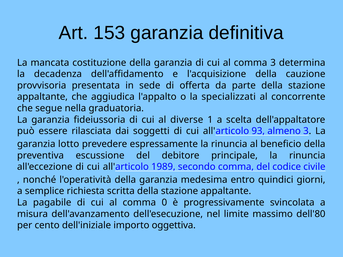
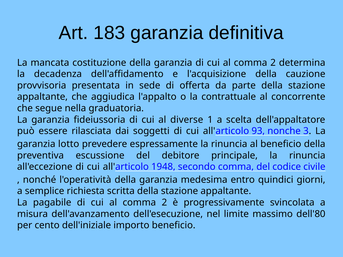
153: 153 -> 183
3 at (273, 63): 3 -> 2
specializzati: specializzati -> contrattuale
almeno: almeno -> nonche
1989: 1989 -> 1948
0 at (164, 203): 0 -> 2
importo oggettiva: oggettiva -> beneficio
